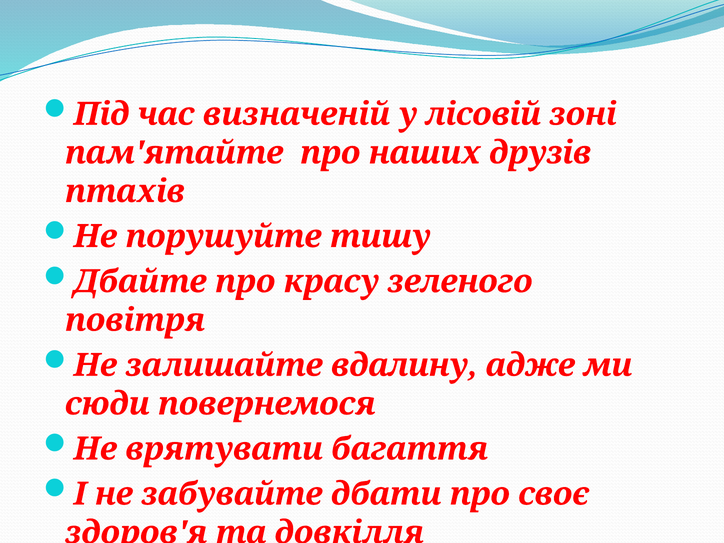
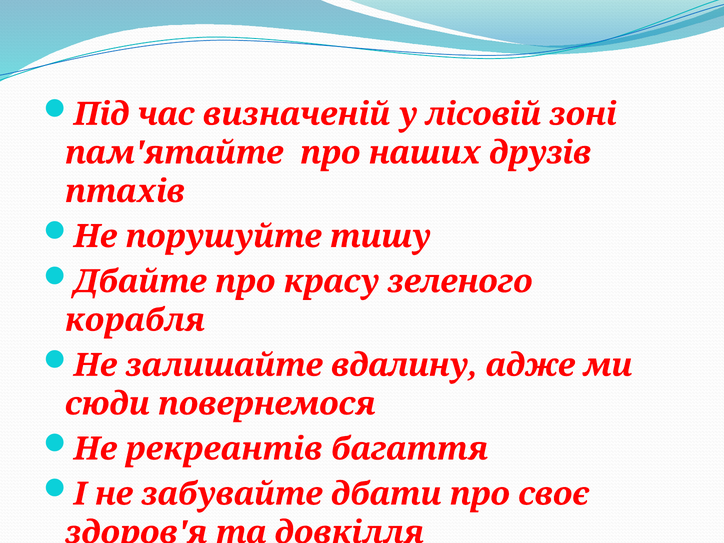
повітря: повітря -> корабля
врятувати: врятувати -> рекреантів
